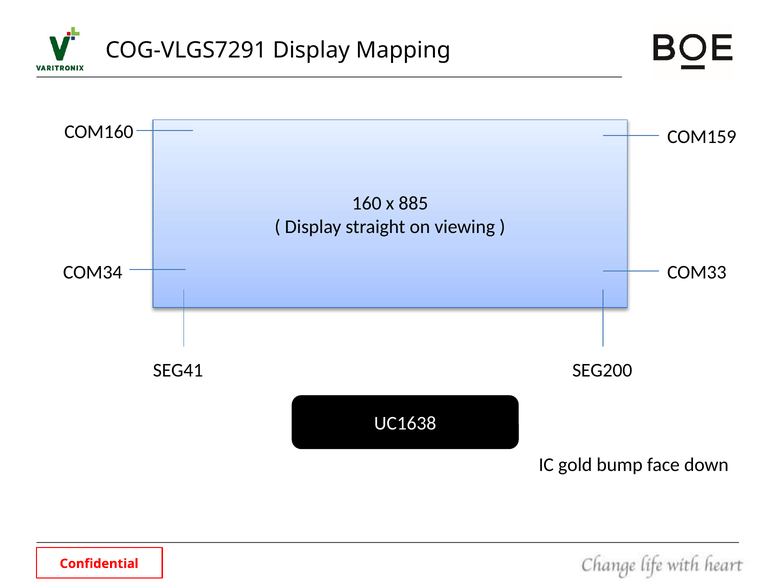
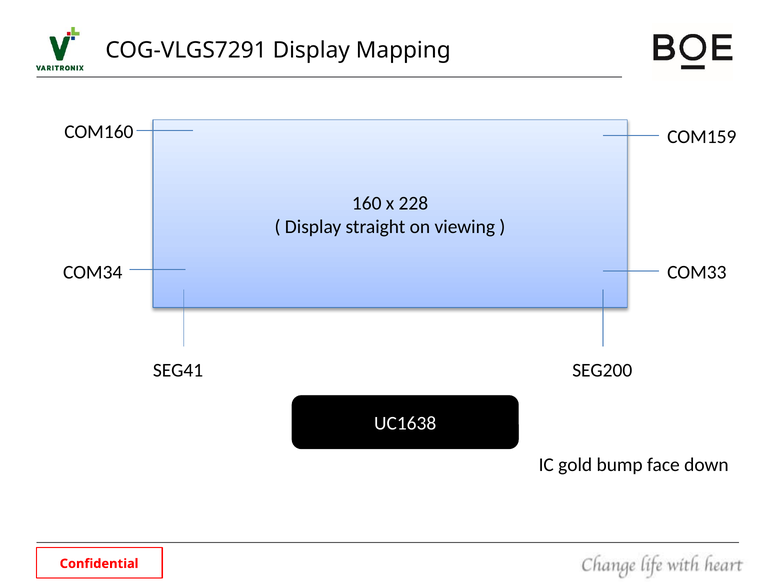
885: 885 -> 228
